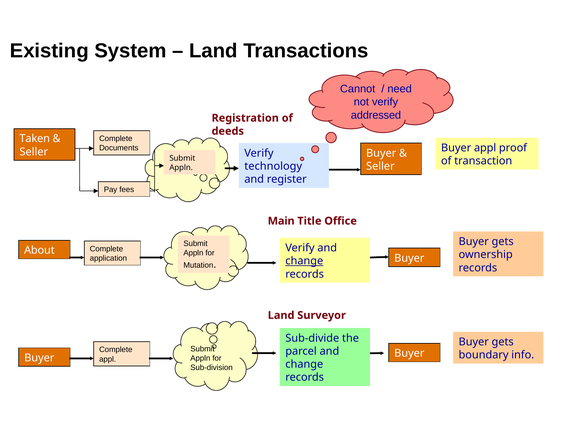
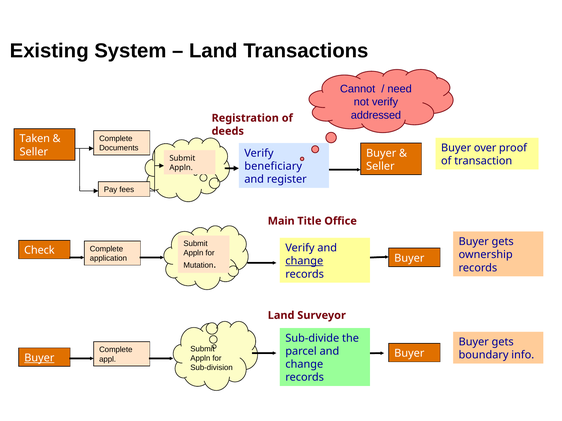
Buyer appl: appl -> over
technology: technology -> beneficiary
About: About -> Check
Buyer at (39, 358) underline: none -> present
